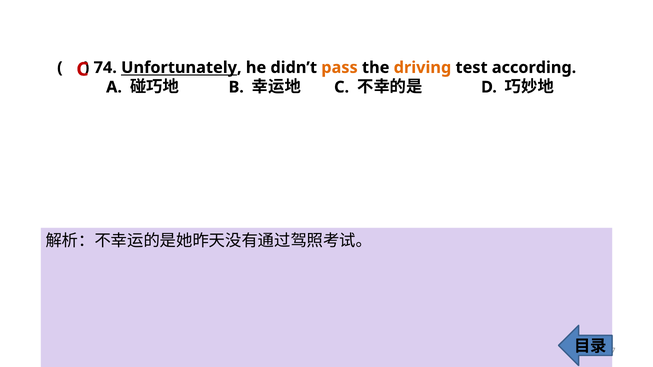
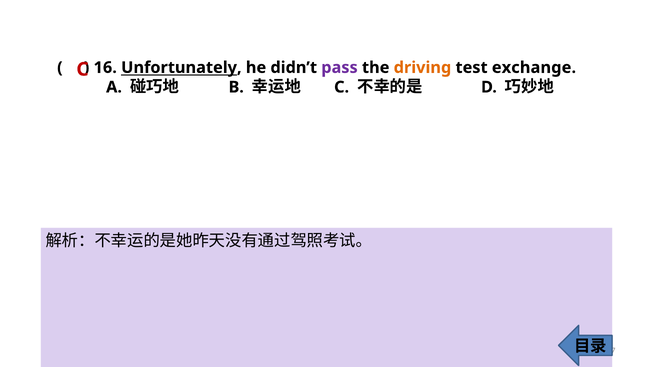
74: 74 -> 16
pass colour: orange -> purple
according: according -> exchange
